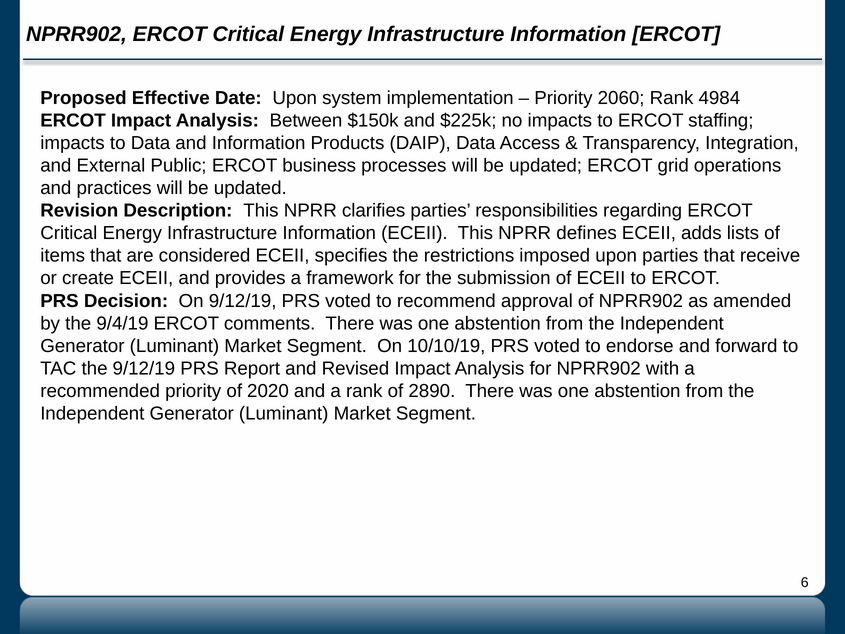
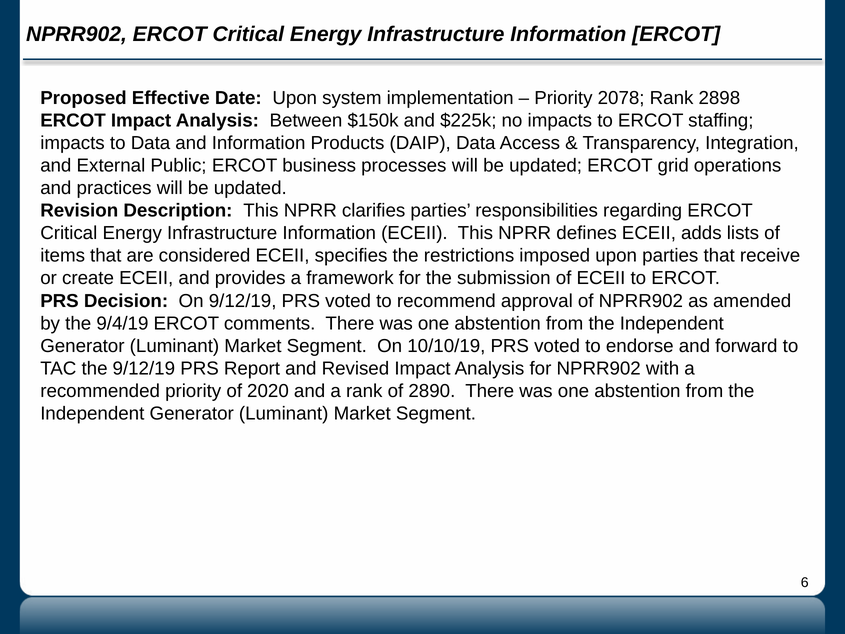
2060: 2060 -> 2078
4984: 4984 -> 2898
